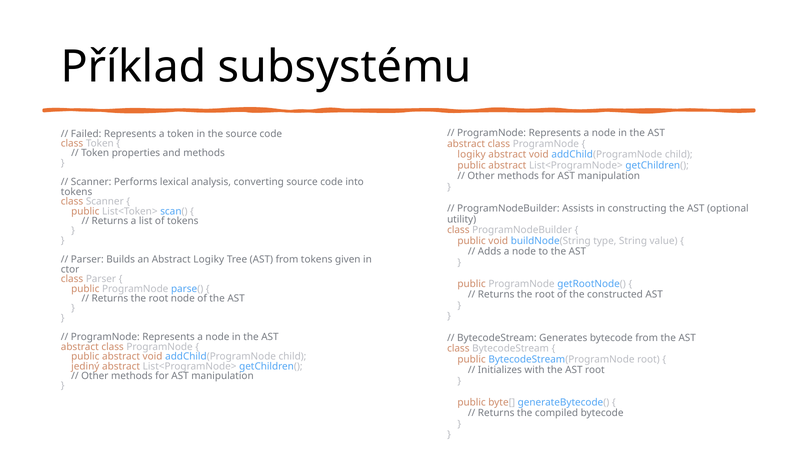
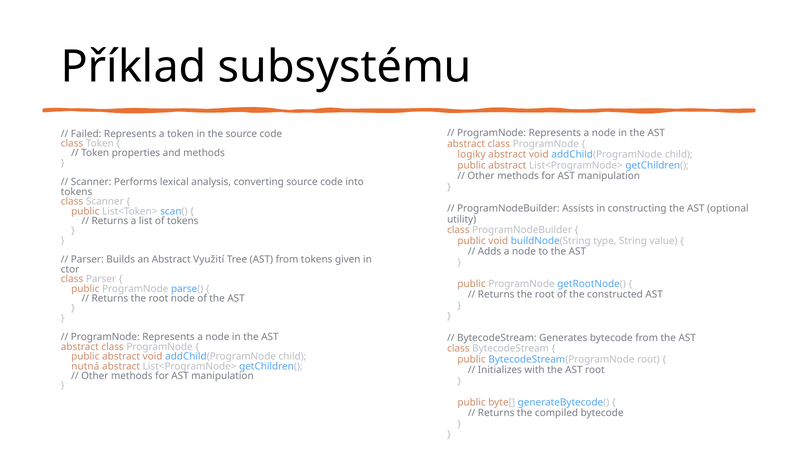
Abstract Logiky: Logiky -> Využití
jediný: jediný -> nutná
